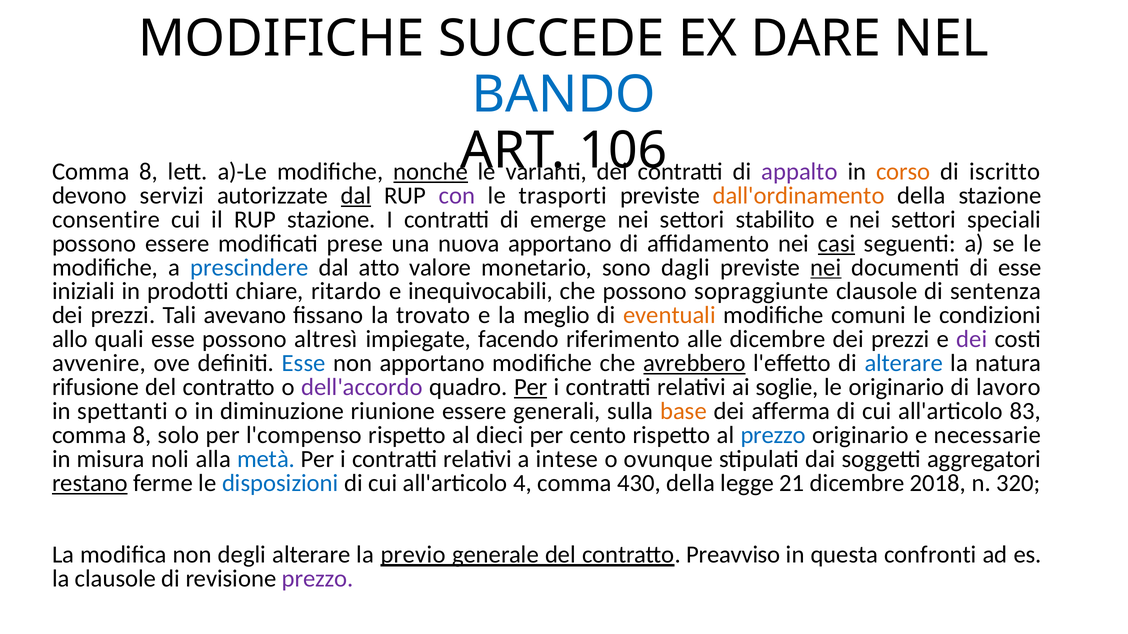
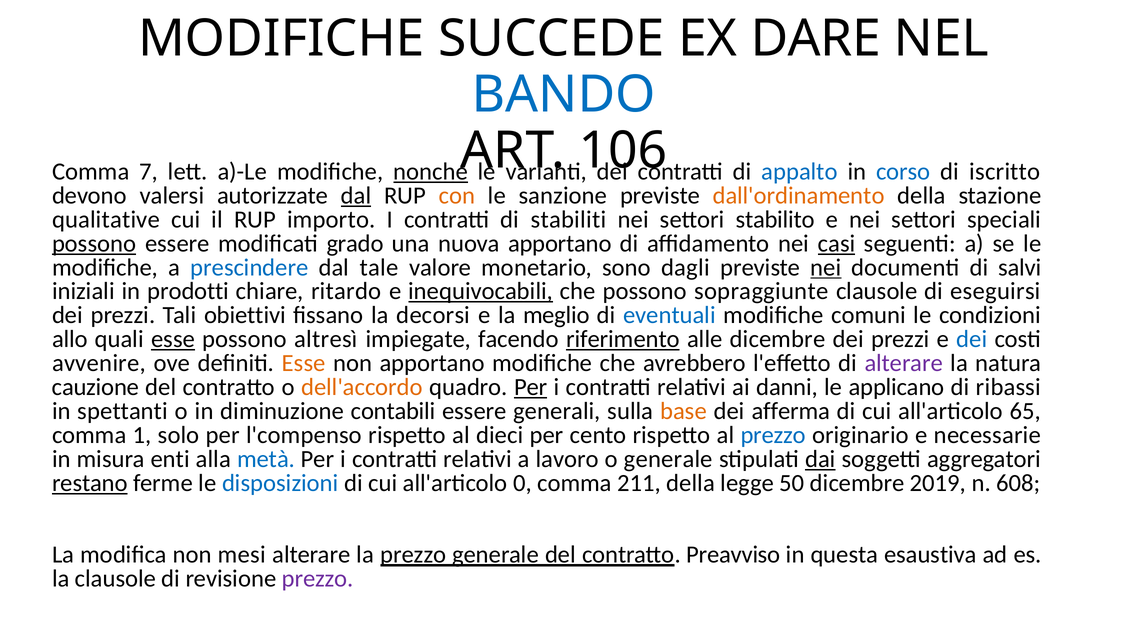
8 at (149, 172): 8 -> 7
appalto colour: purple -> blue
corso colour: orange -> blue
servizi: servizi -> valersi
con colour: purple -> orange
trasporti: trasporti -> sanzione
consentire: consentire -> qualitative
RUP stazione: stazione -> importo
emerge: emerge -> stabiliti
possono at (94, 244) underline: none -> present
prese: prese -> grado
atto: atto -> tale
di esse: esse -> salvi
inequivocabili underline: none -> present
sentenza: sentenza -> eseguirsi
avevano: avevano -> obiettivi
trovato: trovato -> decorsi
eventuali colour: orange -> blue
esse at (173, 340) underline: none -> present
riferimento underline: none -> present
dei at (972, 340) colour: purple -> blue
Esse at (304, 364) colour: blue -> orange
avrebbero underline: present -> none
alterare at (904, 364) colour: blue -> purple
rifusione: rifusione -> cauzione
dell'accordo colour: purple -> orange
soglie: soglie -> danni
le originario: originario -> applicano
lavoro: lavoro -> ribassi
riunione: riunione -> contabili
83: 83 -> 65
8 at (142, 435): 8 -> 1
noli: noli -> enti
intese: intese -> lavoro
o ovunque: ovunque -> generale
dai underline: none -> present
4: 4 -> 0
430: 430 -> 211
21: 21 -> 50
2018: 2018 -> 2019
320: 320 -> 608
degli: degli -> mesi
la previo: previo -> prezzo
confronti: confronti -> esaustiva
